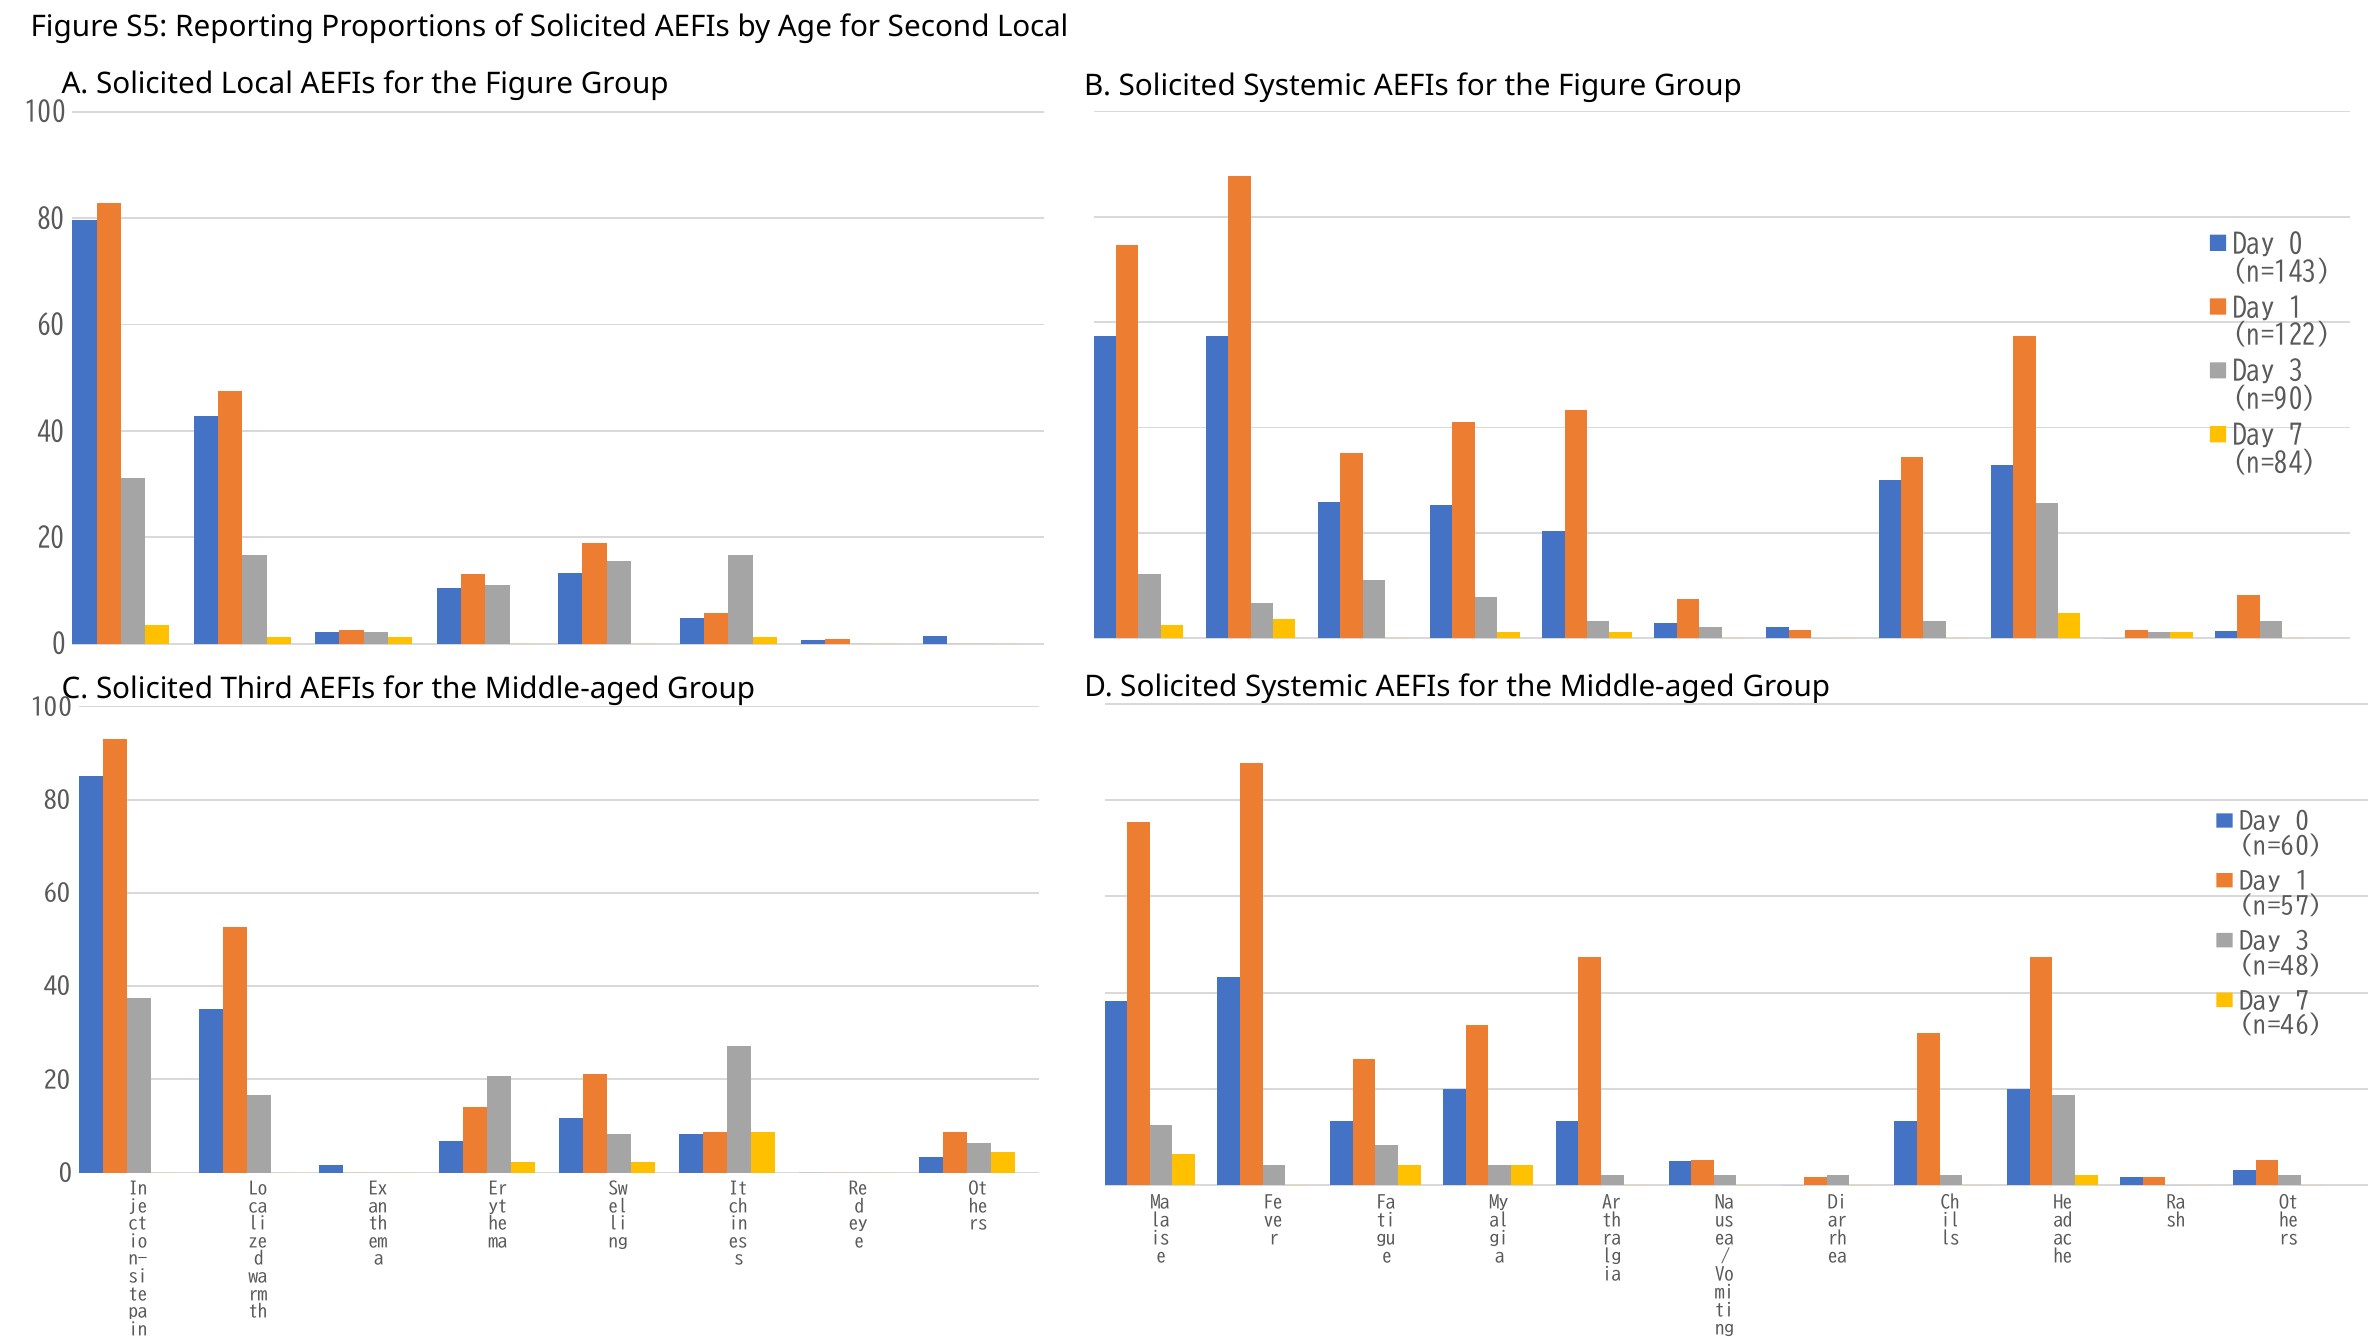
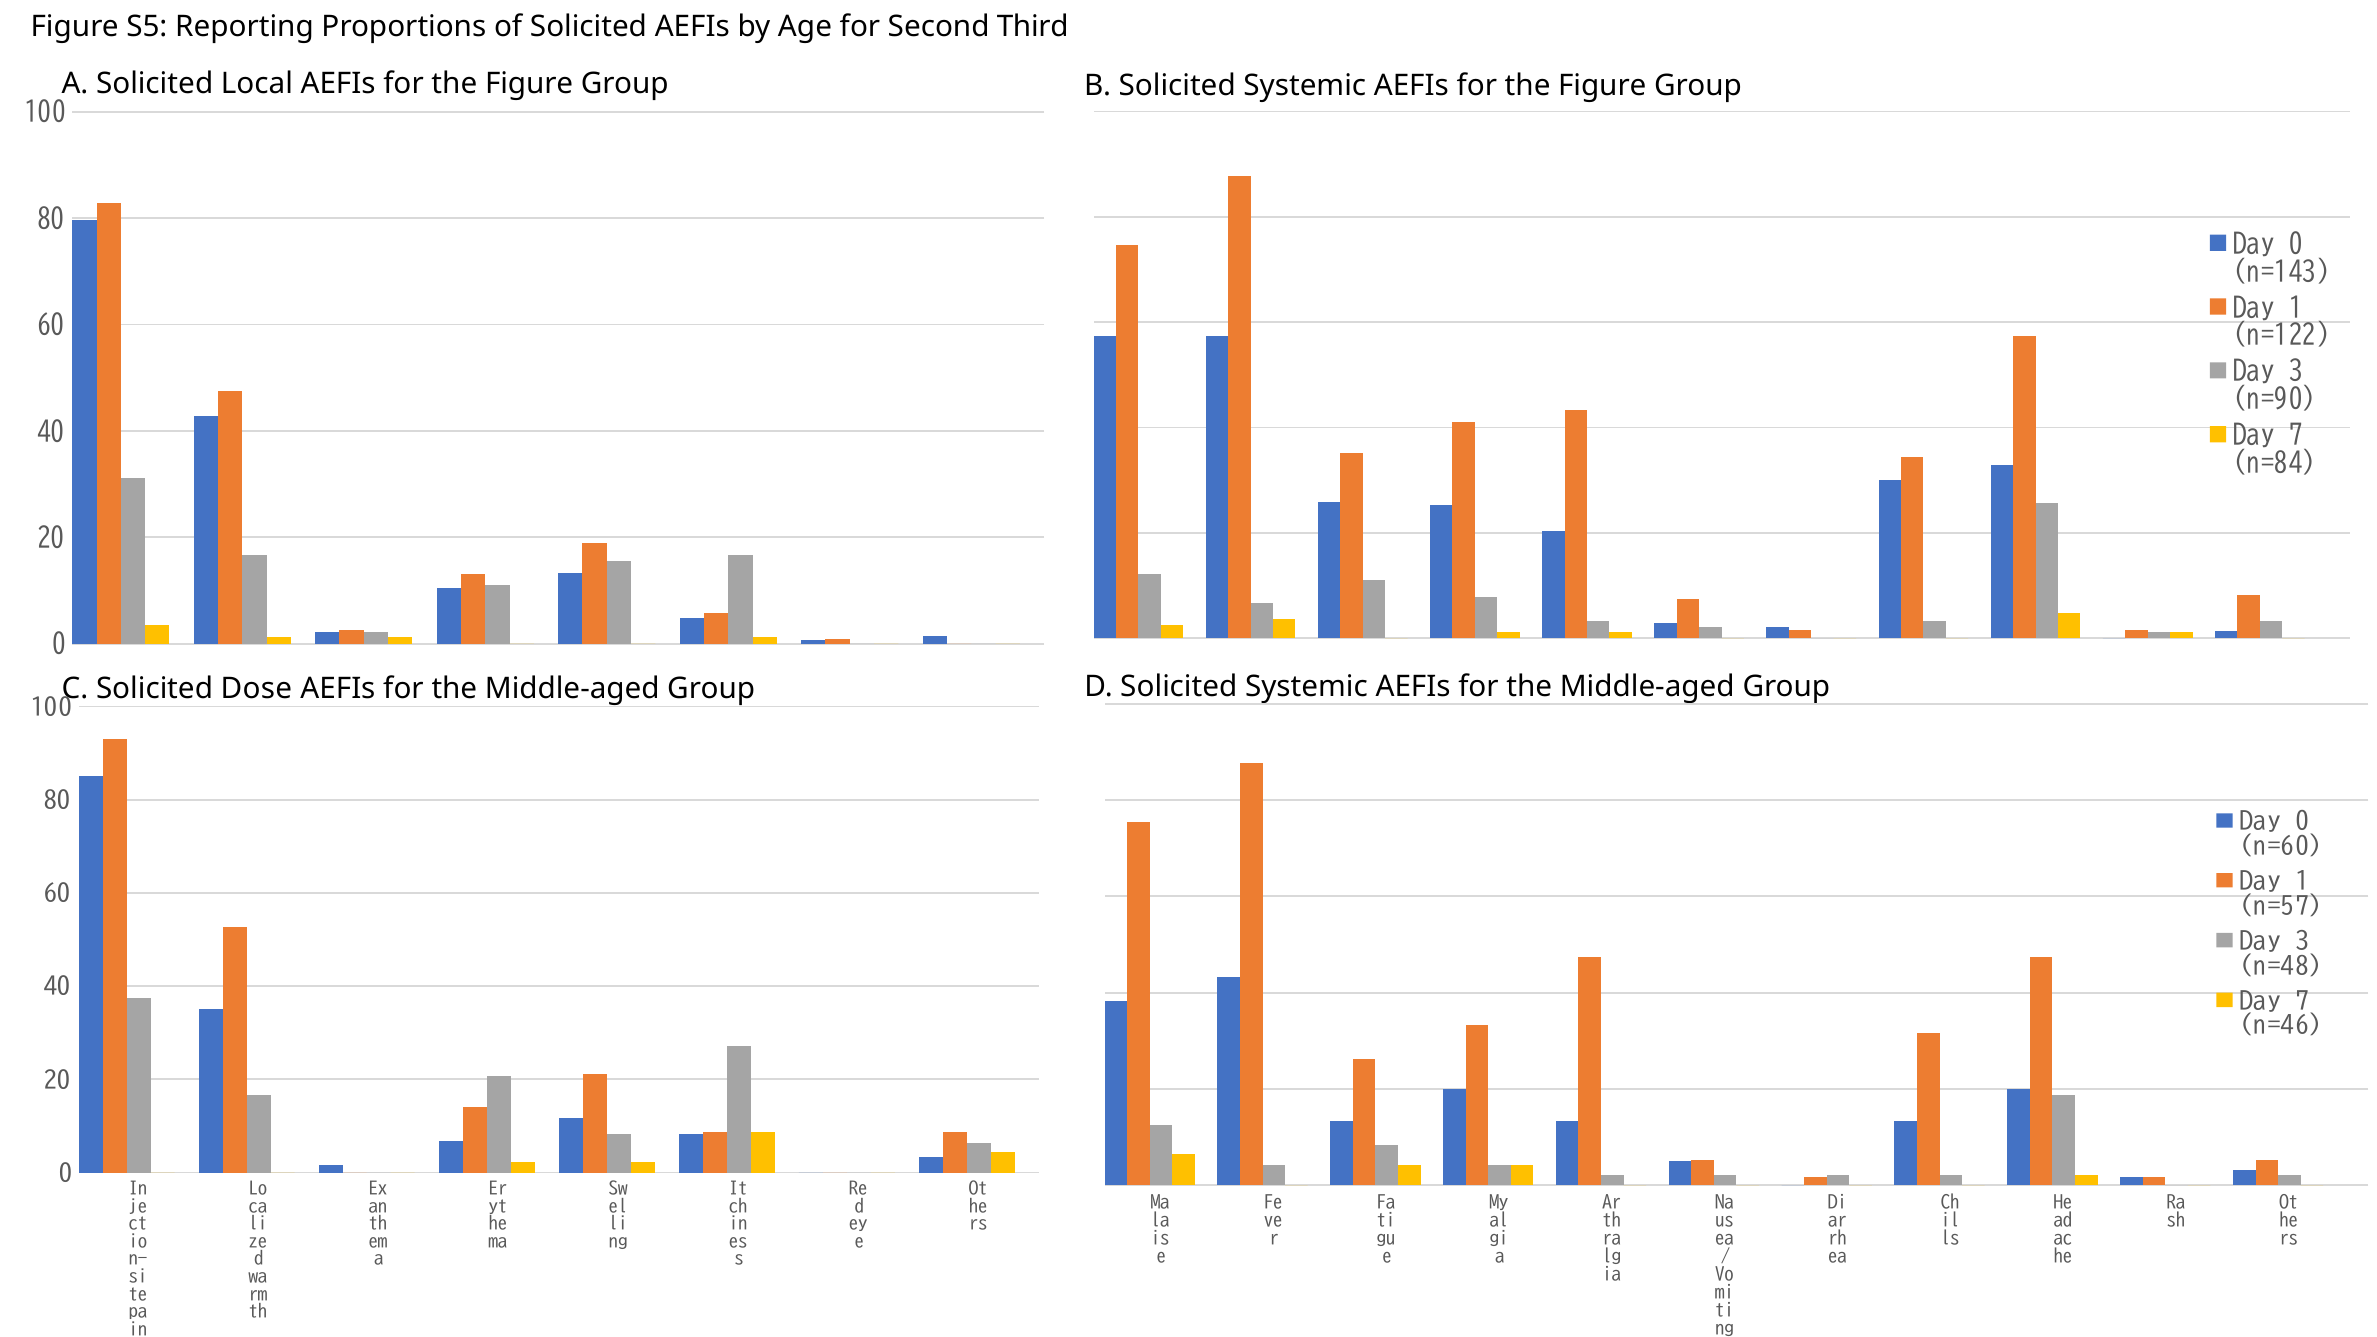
Second Local: Local -> Third
Third: Third -> Dose
